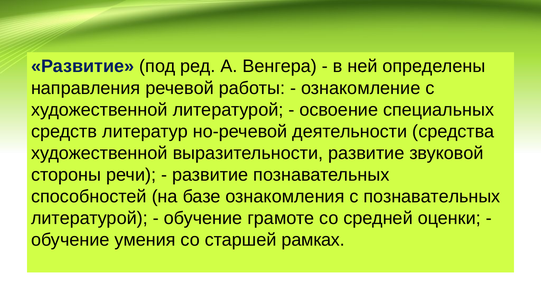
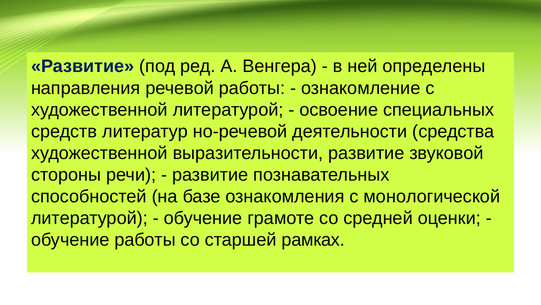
с познавательных: познавательных -> монологической
обучение умения: умения -> работы
